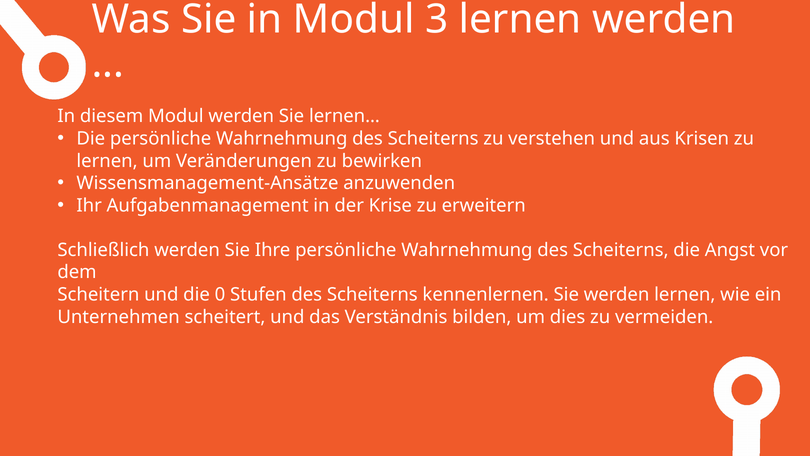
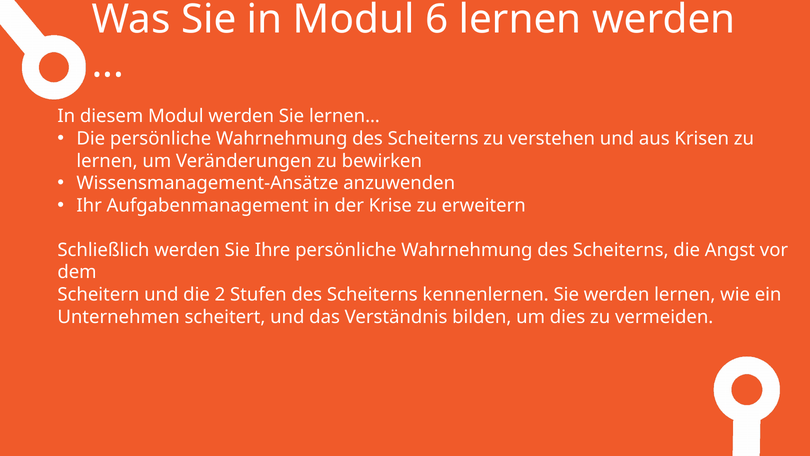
3: 3 -> 6
0: 0 -> 2
